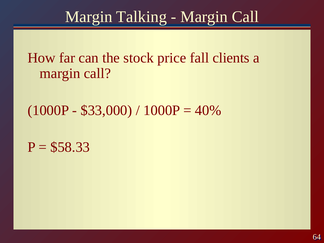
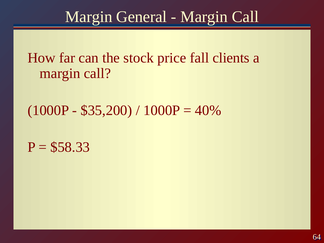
Talking: Talking -> General
$33,000: $33,000 -> $35,200
